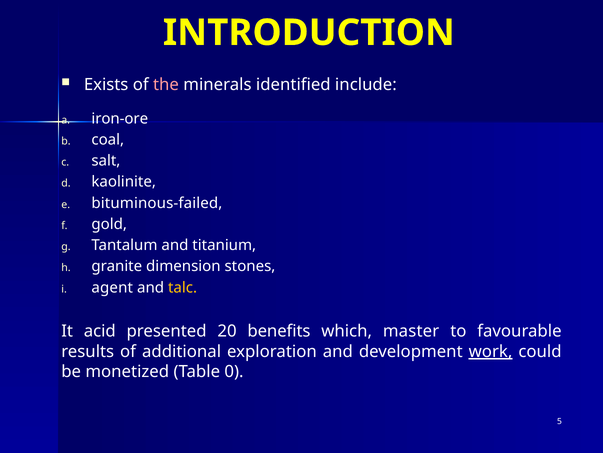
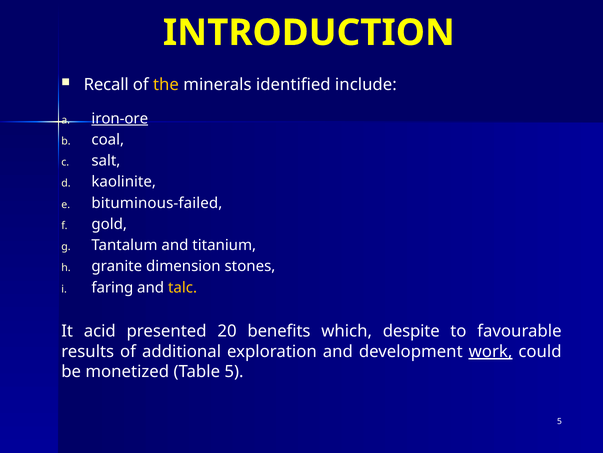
Exists: Exists -> Recall
the colour: pink -> yellow
iron-ore underline: none -> present
agent: agent -> faring
master: master -> despite
Table 0: 0 -> 5
